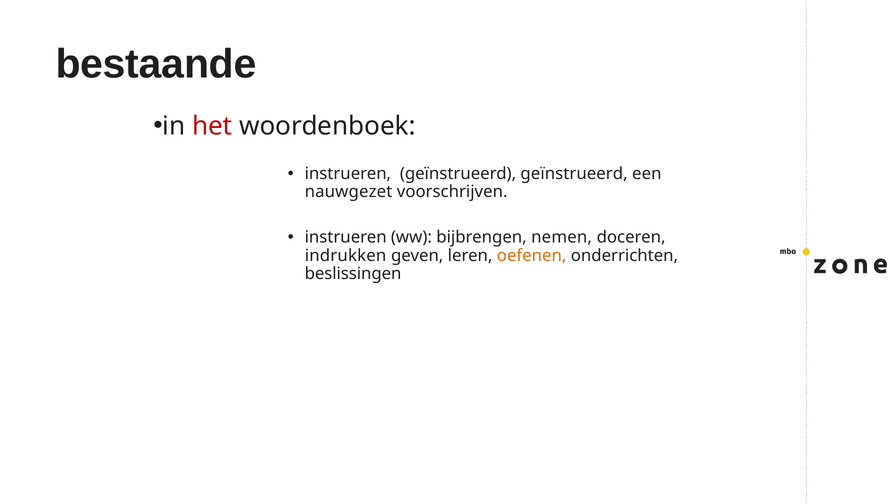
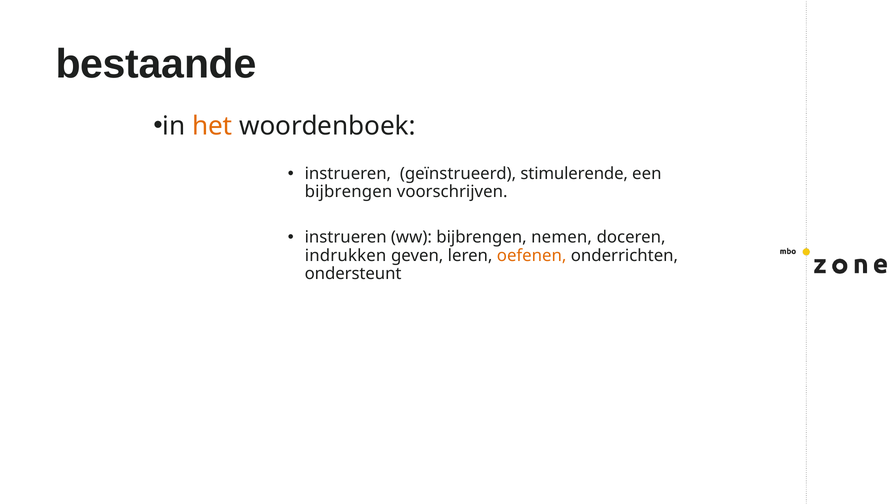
het colour: red -> orange
geïnstrueerd geïnstrueerd: geïnstrueerd -> stimulerende
nauwgezet at (348, 192): nauwgezet -> bijbrengen
beslissingen: beslissingen -> ondersteunt
